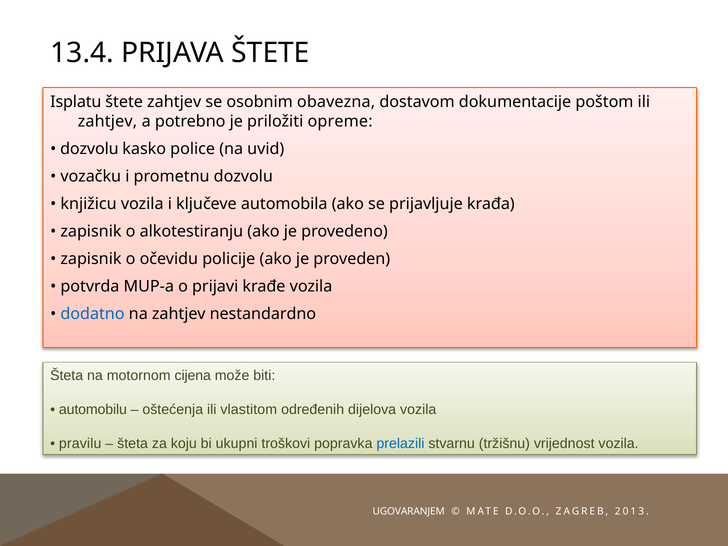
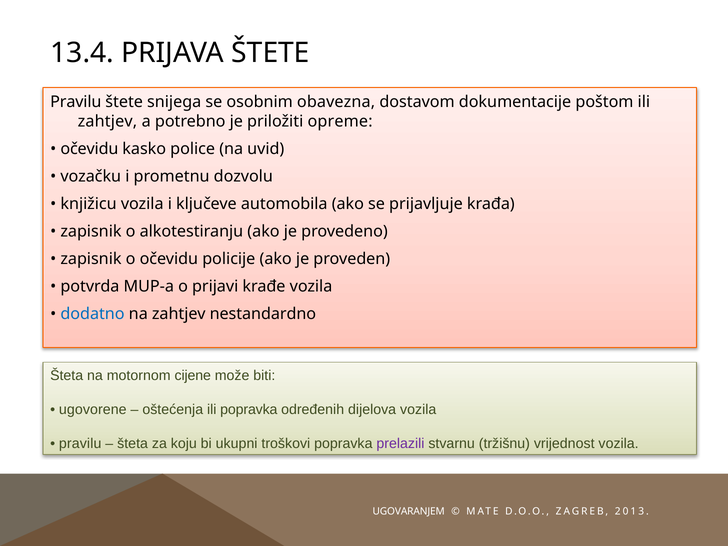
Isplatu at (76, 102): Isplatu -> Pravilu
štete zahtjev: zahtjev -> snijega
dozvolu at (89, 149): dozvolu -> očevidu
cijena: cijena -> cijene
automobilu: automobilu -> ugovorene
ili vlastitom: vlastitom -> popravka
prelazili colour: blue -> purple
